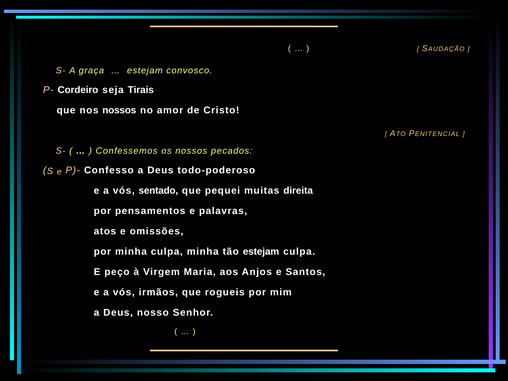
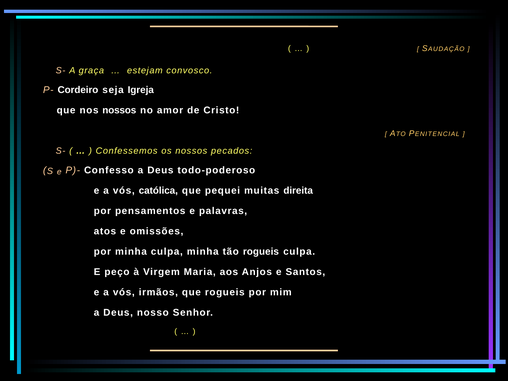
Tirais: Tirais -> Igreja
sentado: sentado -> católica
tão estejam: estejam -> rogueis
